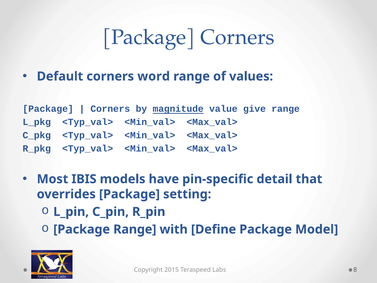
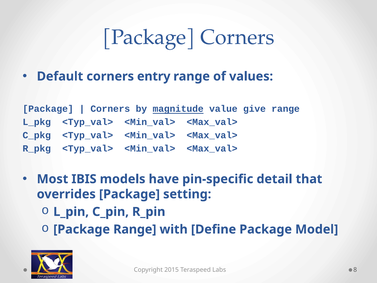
word: word -> entry
